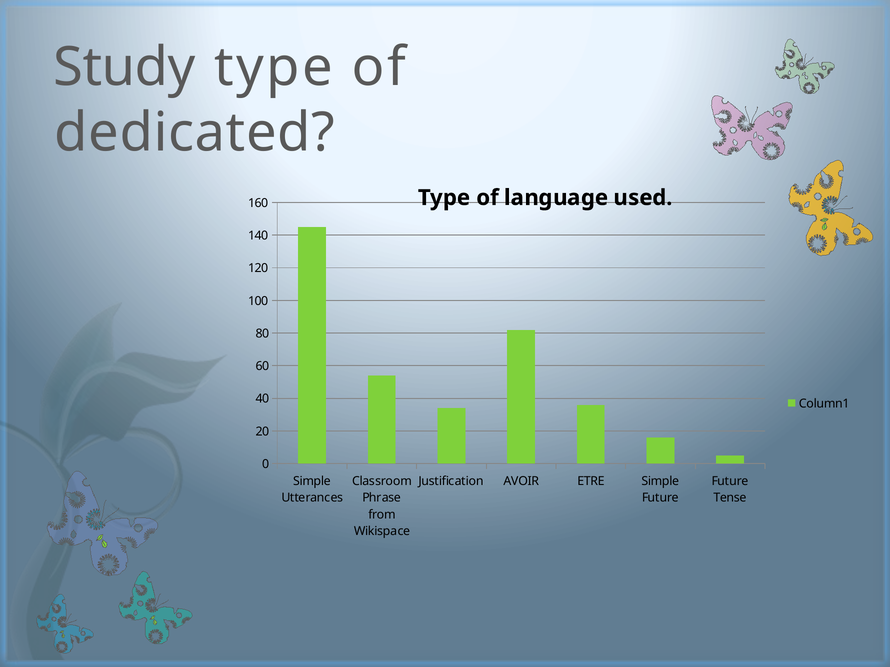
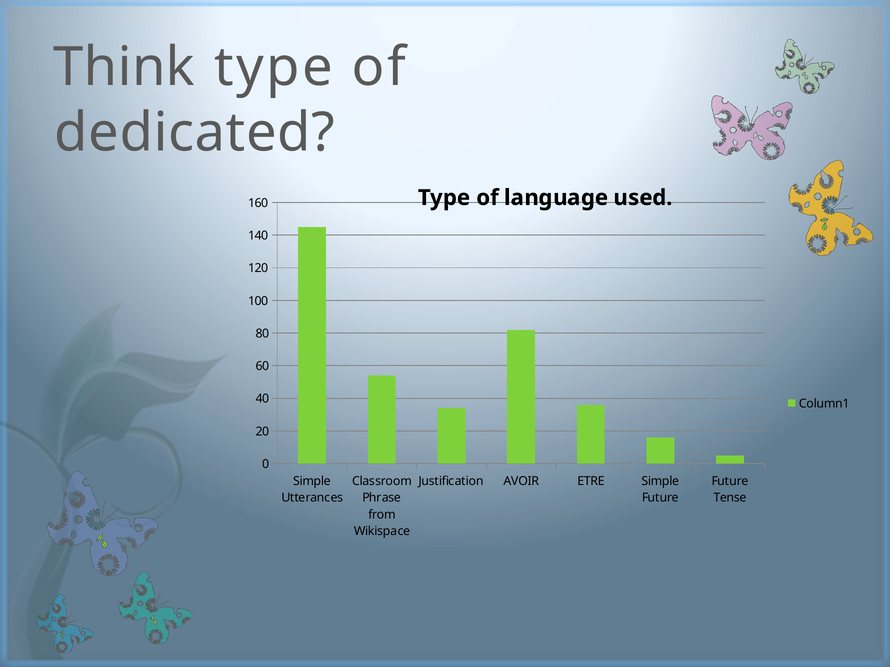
Study: Study -> Think
